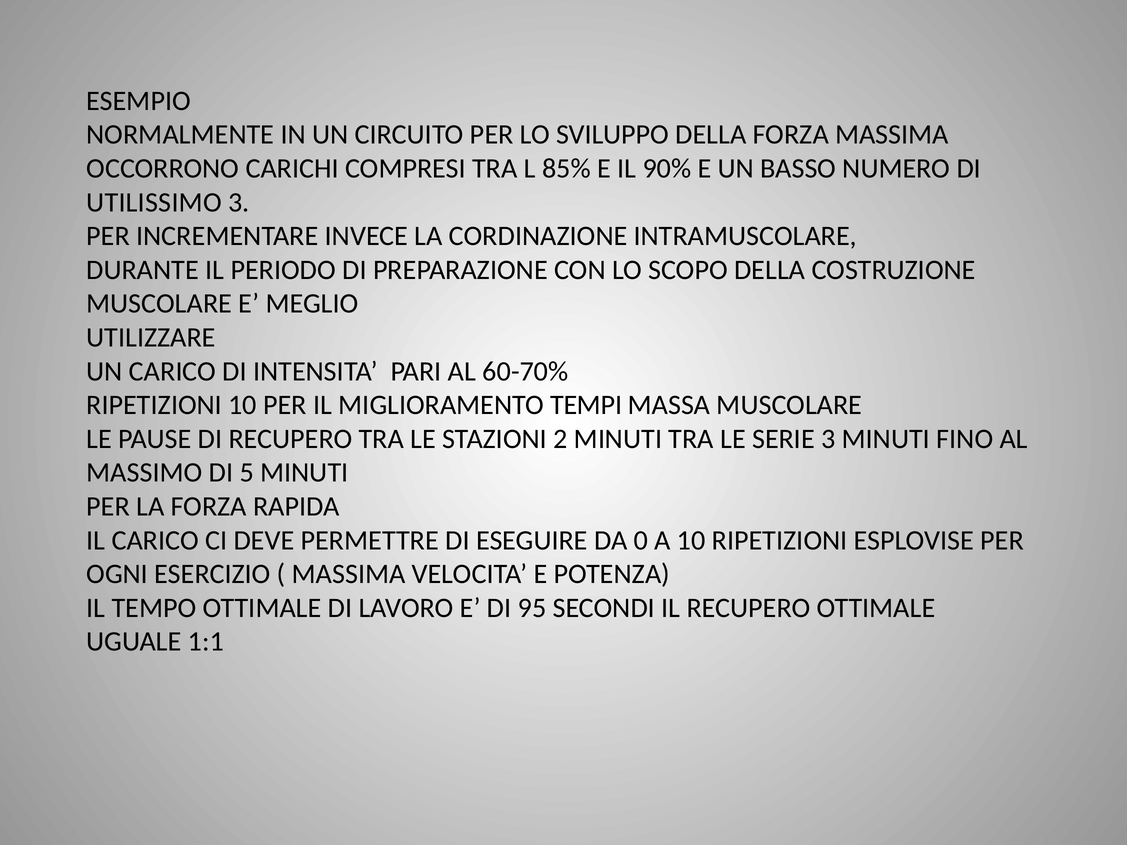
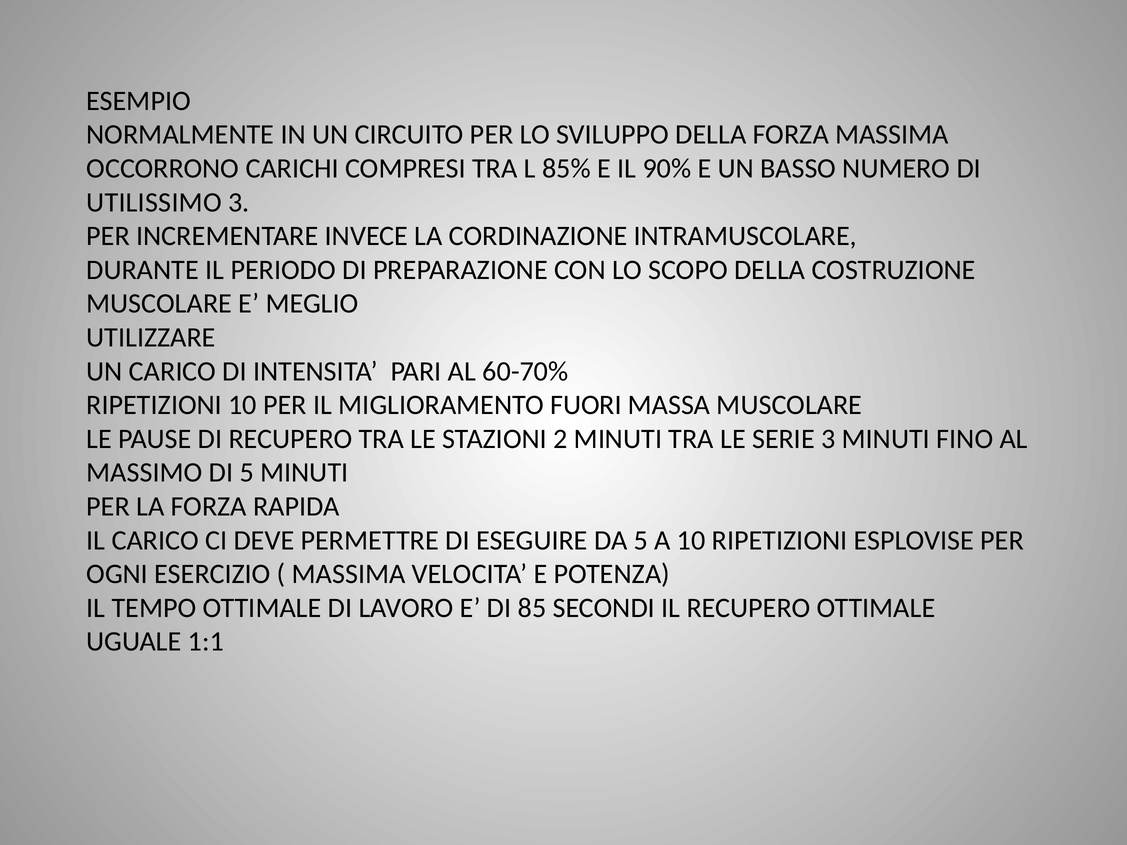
TEMPI: TEMPI -> FUORI
DA 0: 0 -> 5
95: 95 -> 85
